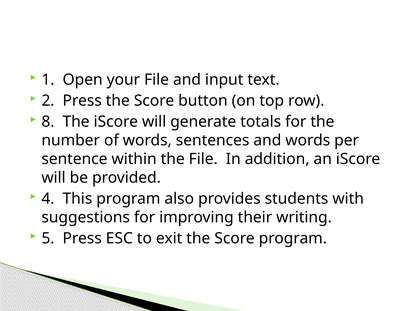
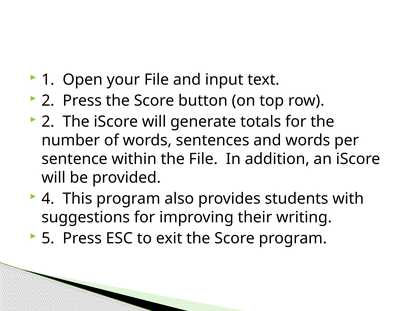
8 at (48, 122): 8 -> 2
